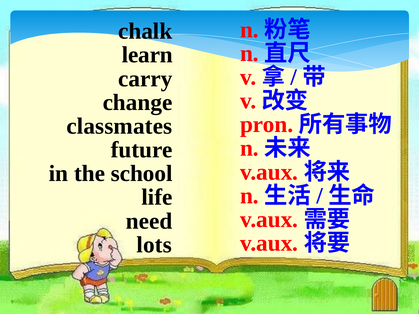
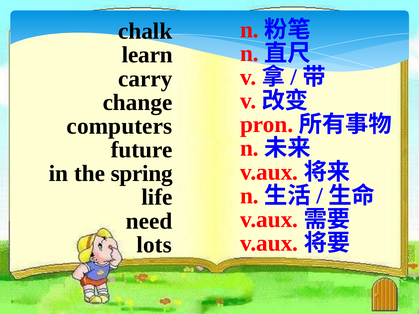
classmates: classmates -> computers
school: school -> spring
